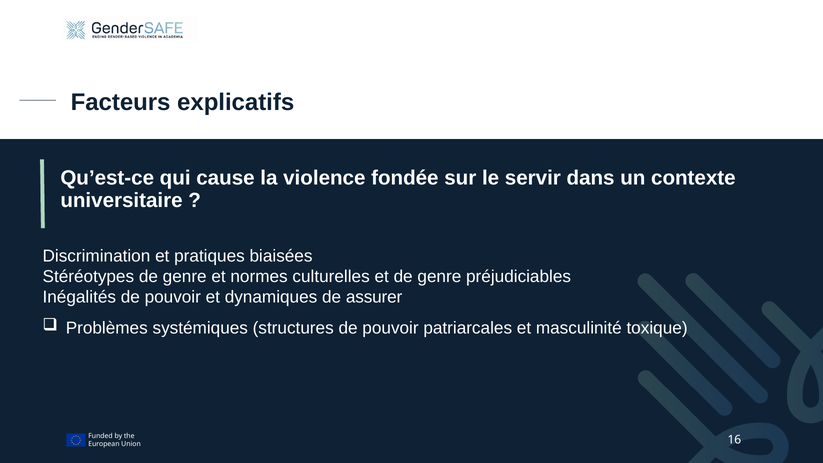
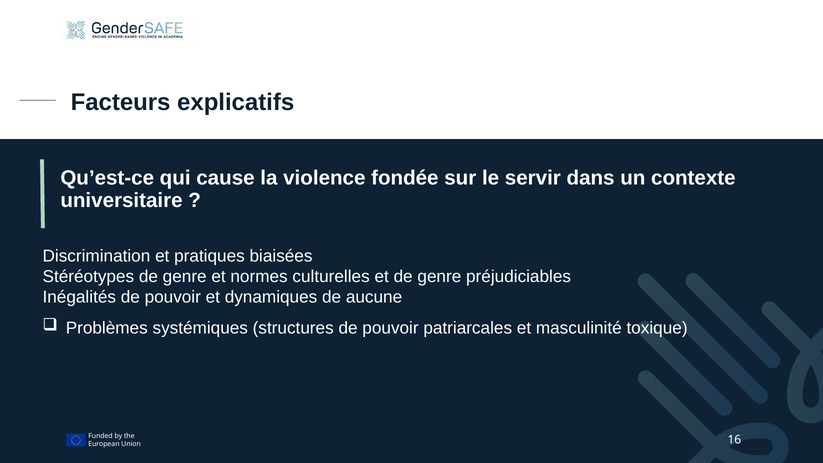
assurer: assurer -> aucune
